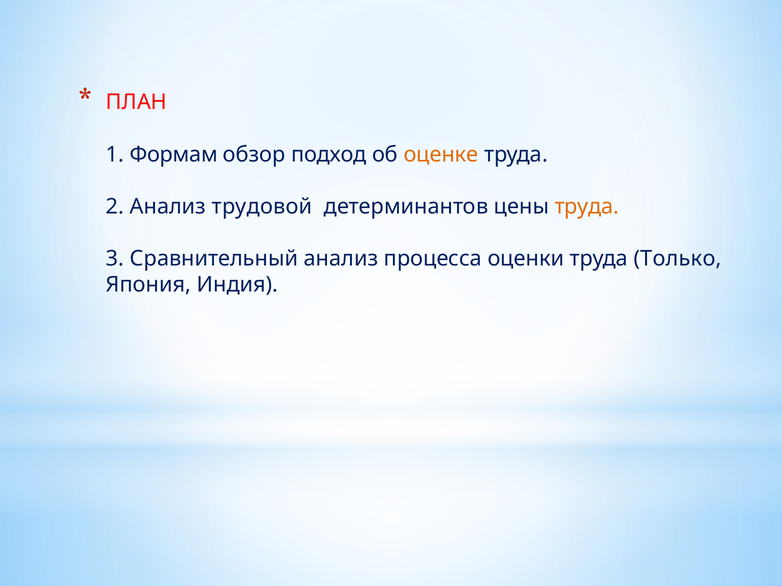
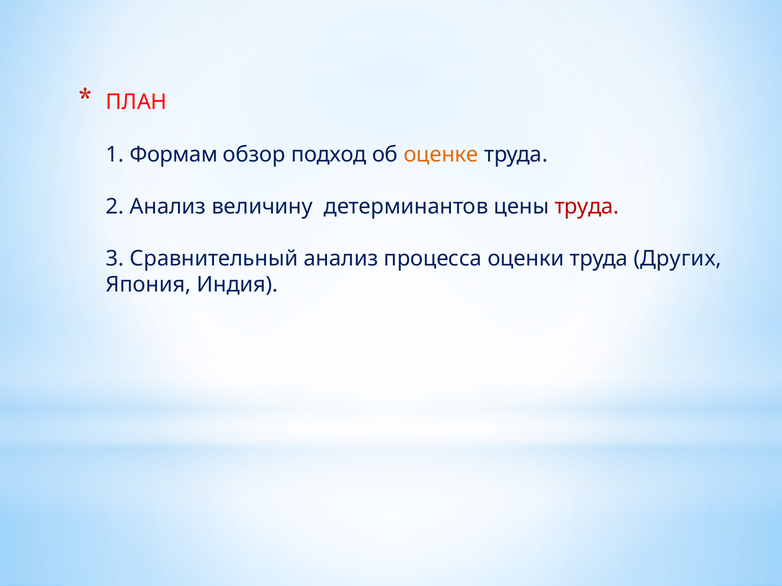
трудовой: трудовой -> величину
труда at (587, 207) colour: orange -> red
Только: Только -> Других
